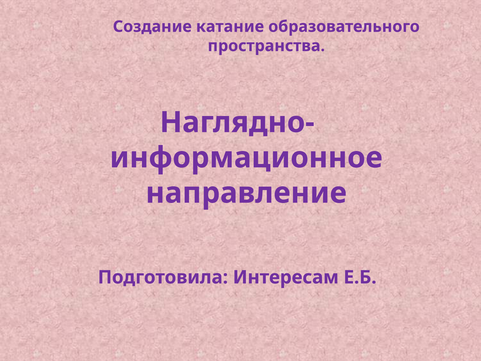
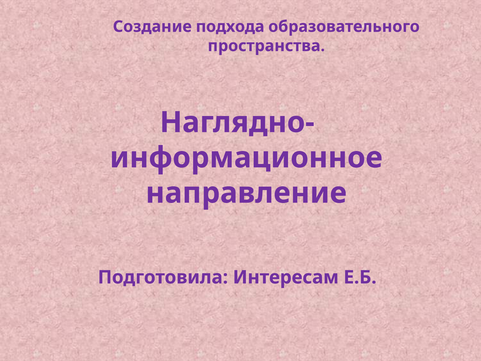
катание: катание -> подхода
